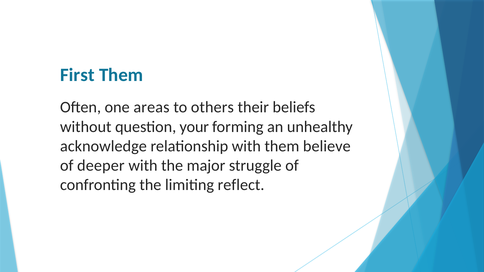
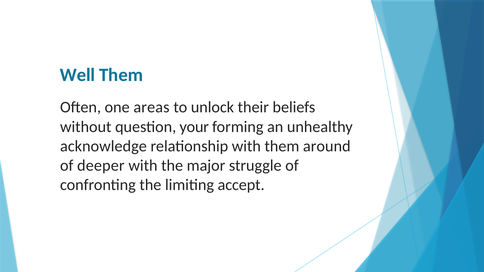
First: First -> Well
others: others -> unlock
believe: believe -> around
reflect: reflect -> accept
